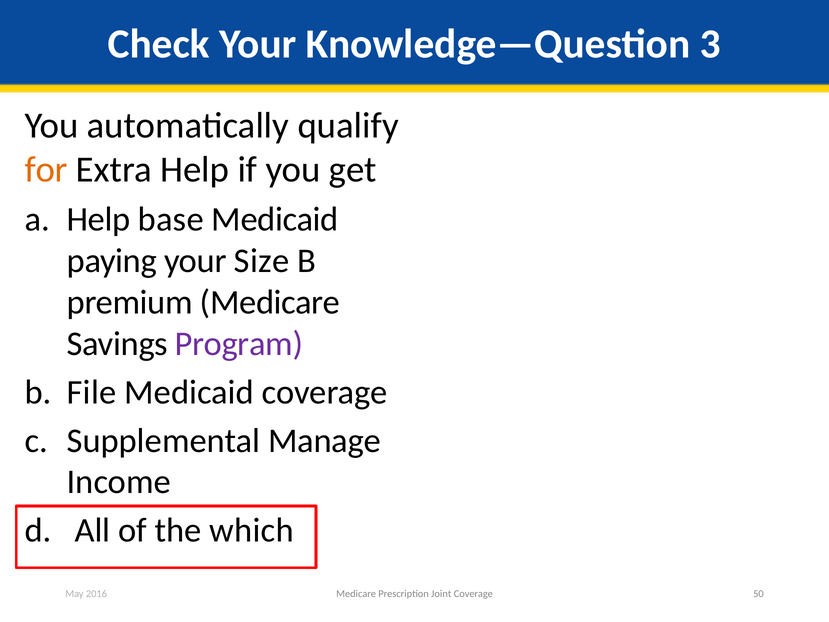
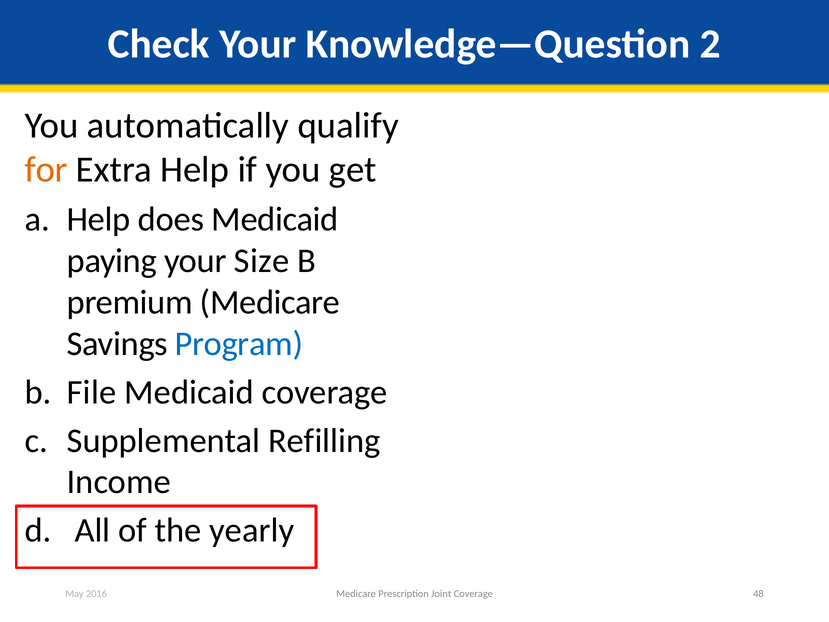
3: 3 -> 2
base: base -> does
Program colour: purple -> blue
Manage: Manage -> Refilling
which: which -> yearly
50: 50 -> 48
